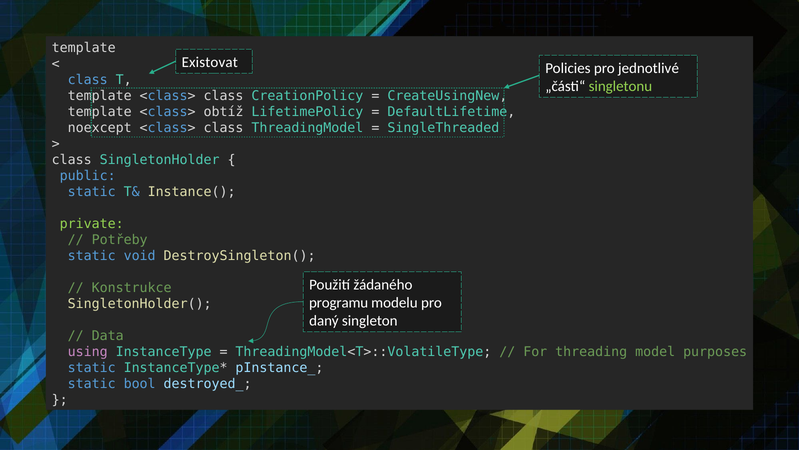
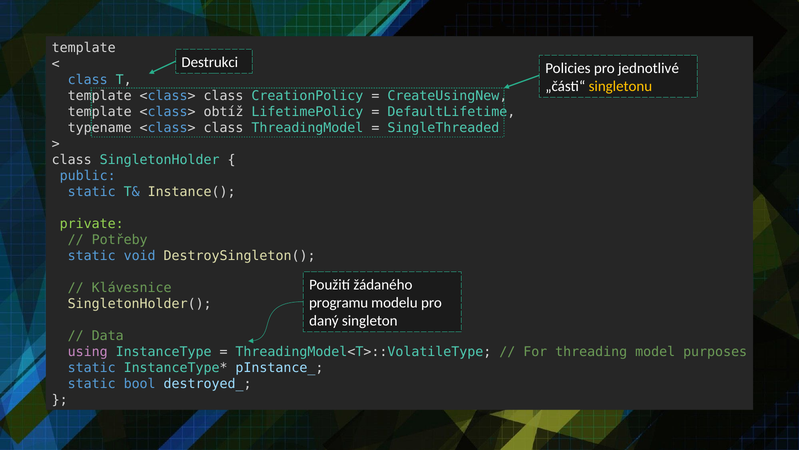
Existovat: Existovat -> Destrukci
singletonu colour: light green -> yellow
noexcept: noexcept -> typename
Konstrukce: Konstrukce -> Klávesnice
